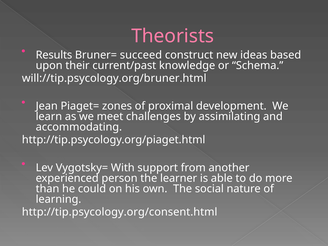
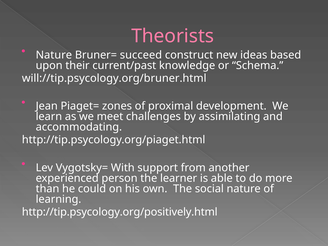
Results at (54, 55): Results -> Nature
http://tip.psycology.org/consent.html: http://tip.psycology.org/consent.html -> http://tip.psycology.org/positively.html
